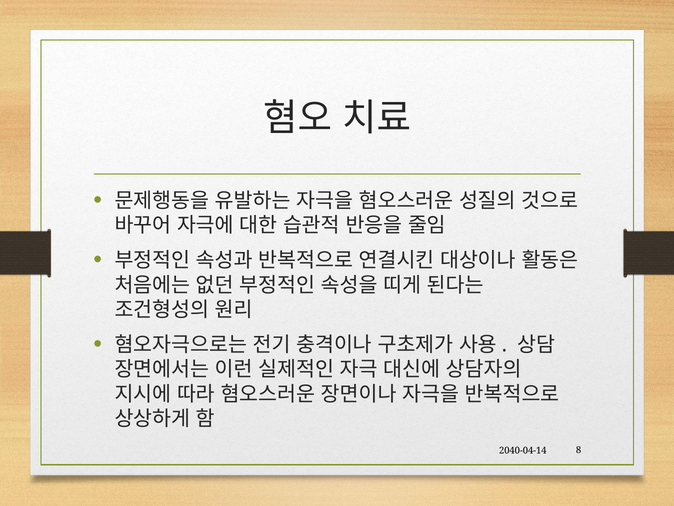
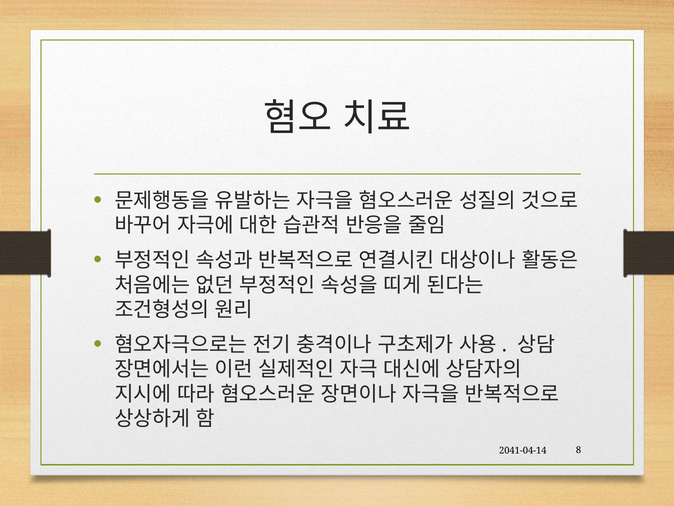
2040-04-14: 2040-04-14 -> 2041-04-14
